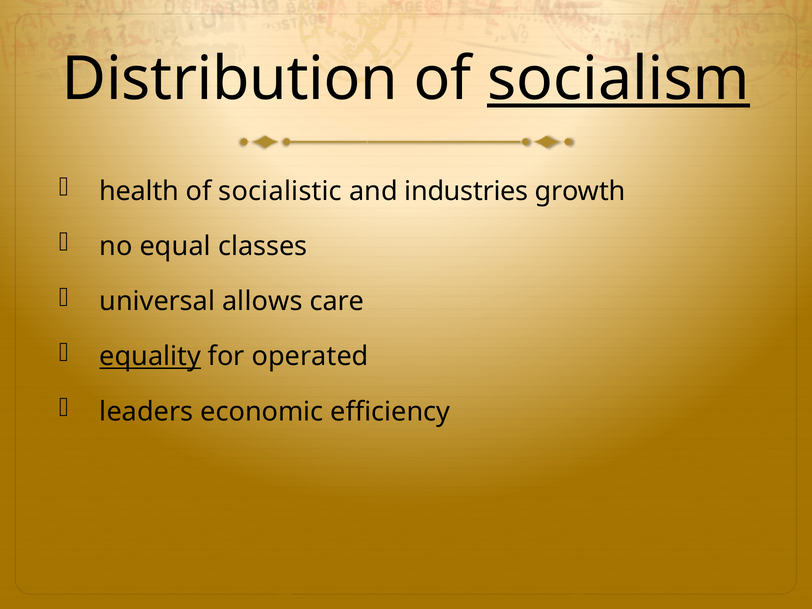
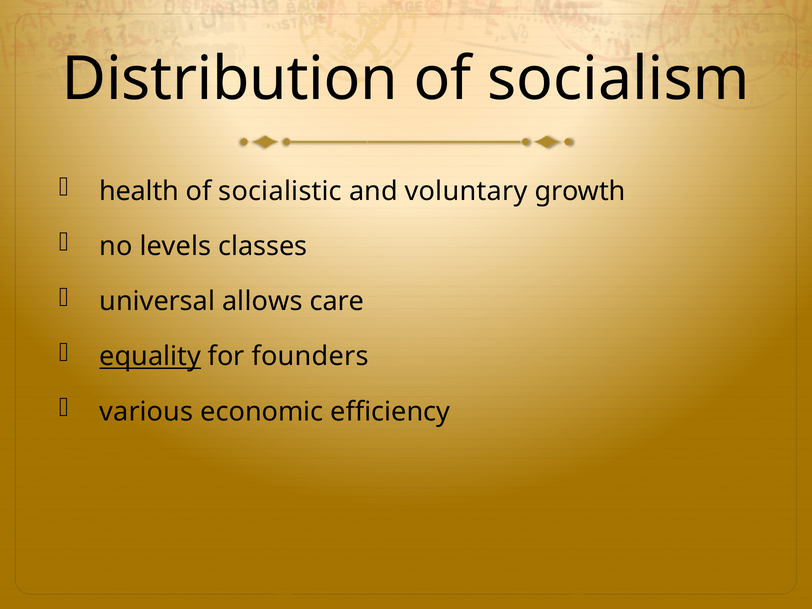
socialism underline: present -> none
industries: industries -> voluntary
equal: equal -> levels
operated: operated -> founders
leaders: leaders -> various
